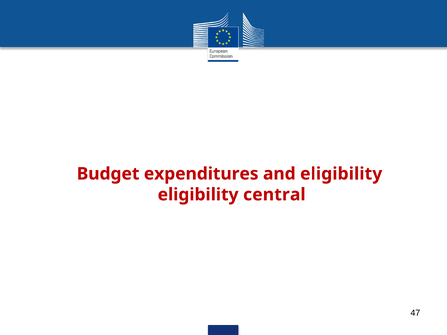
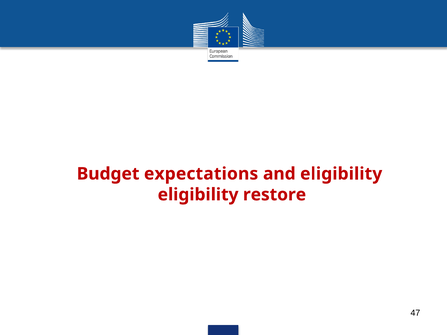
expenditures: expenditures -> expectations
central: central -> restore
